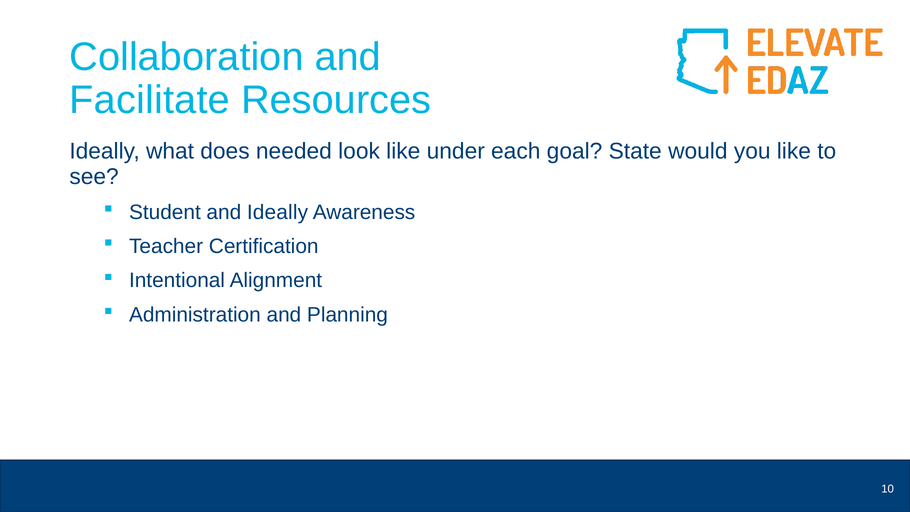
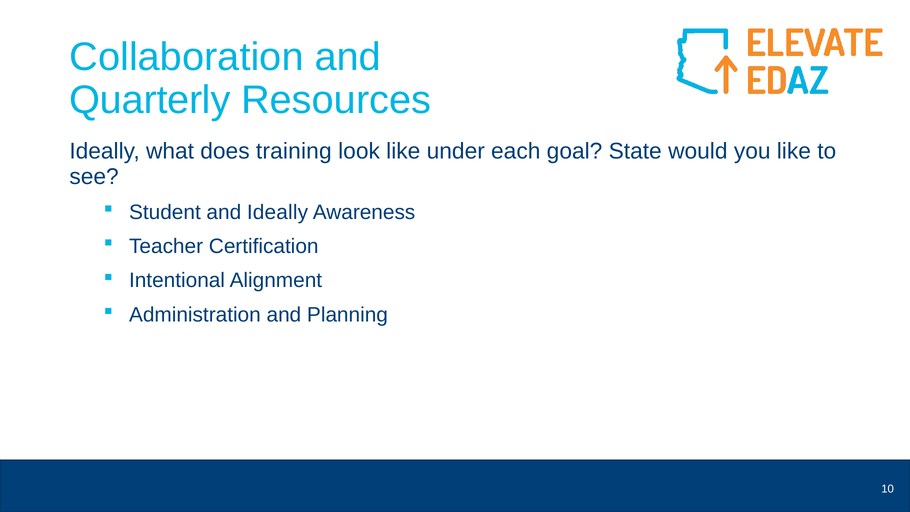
Facilitate: Facilitate -> Quarterly
needed: needed -> training
